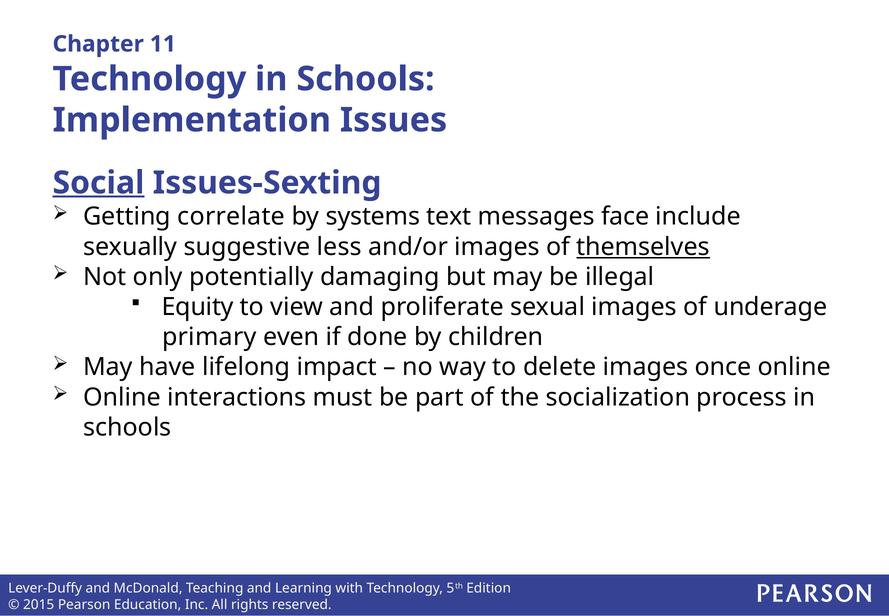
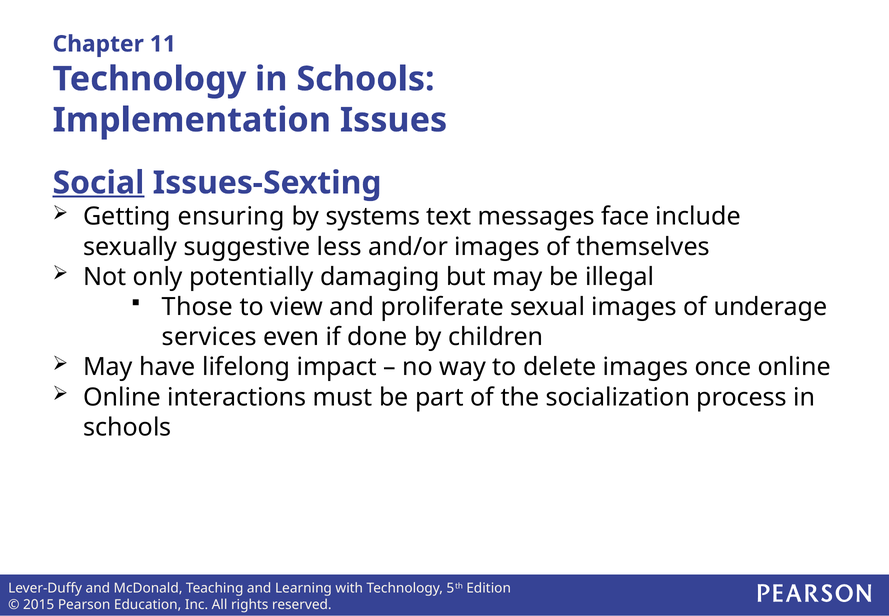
correlate: correlate -> ensuring
themselves underline: present -> none
Equity: Equity -> Those
primary: primary -> services
